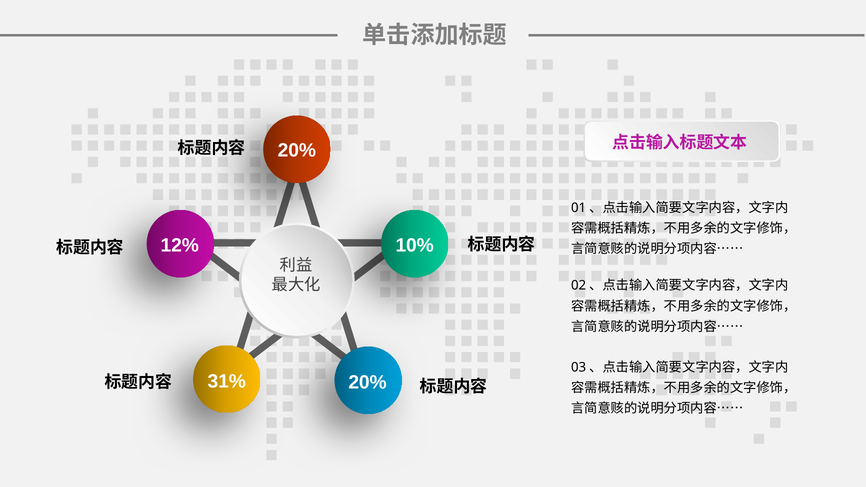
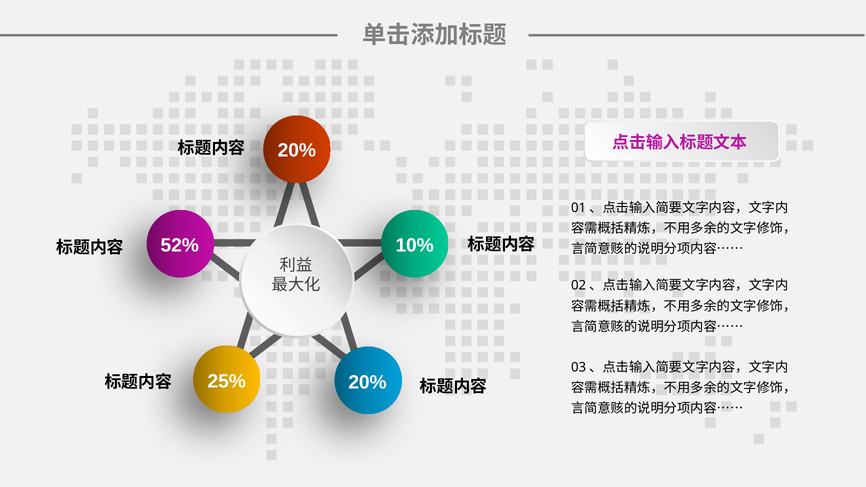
12%: 12% -> 52%
31%: 31% -> 25%
